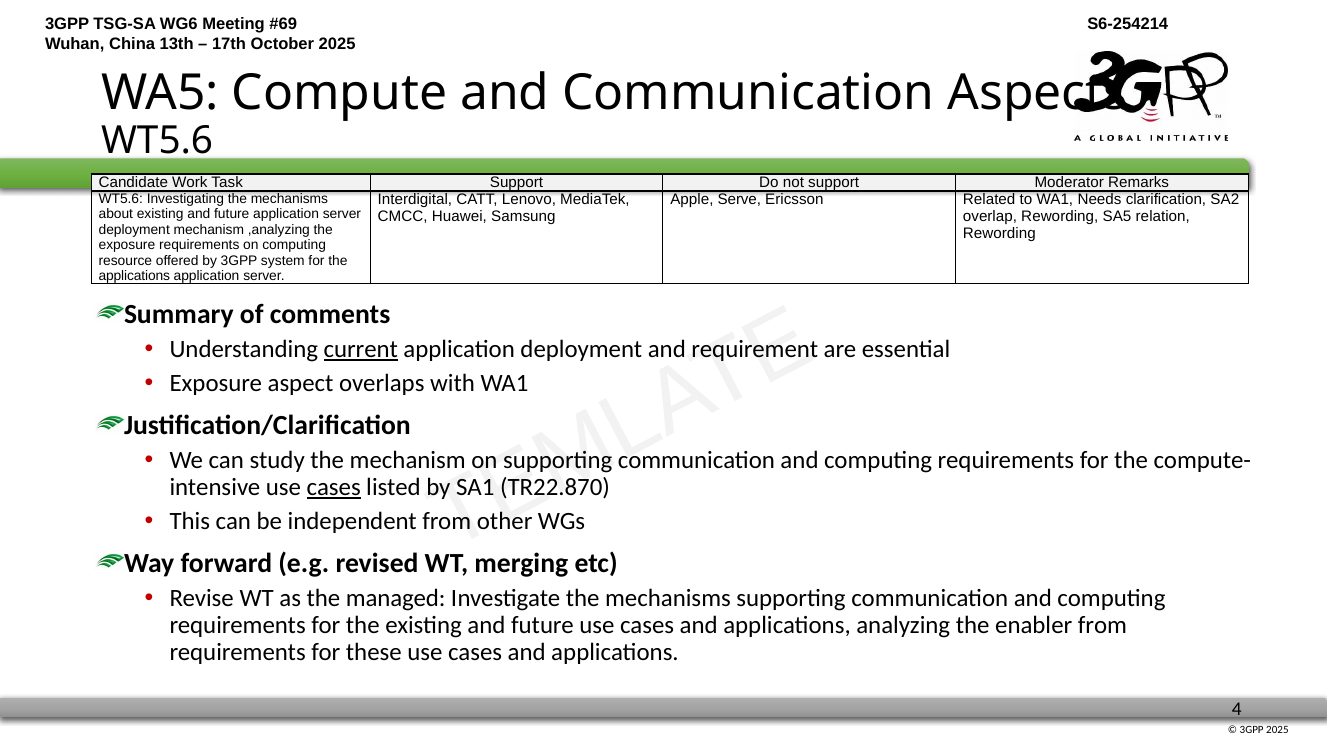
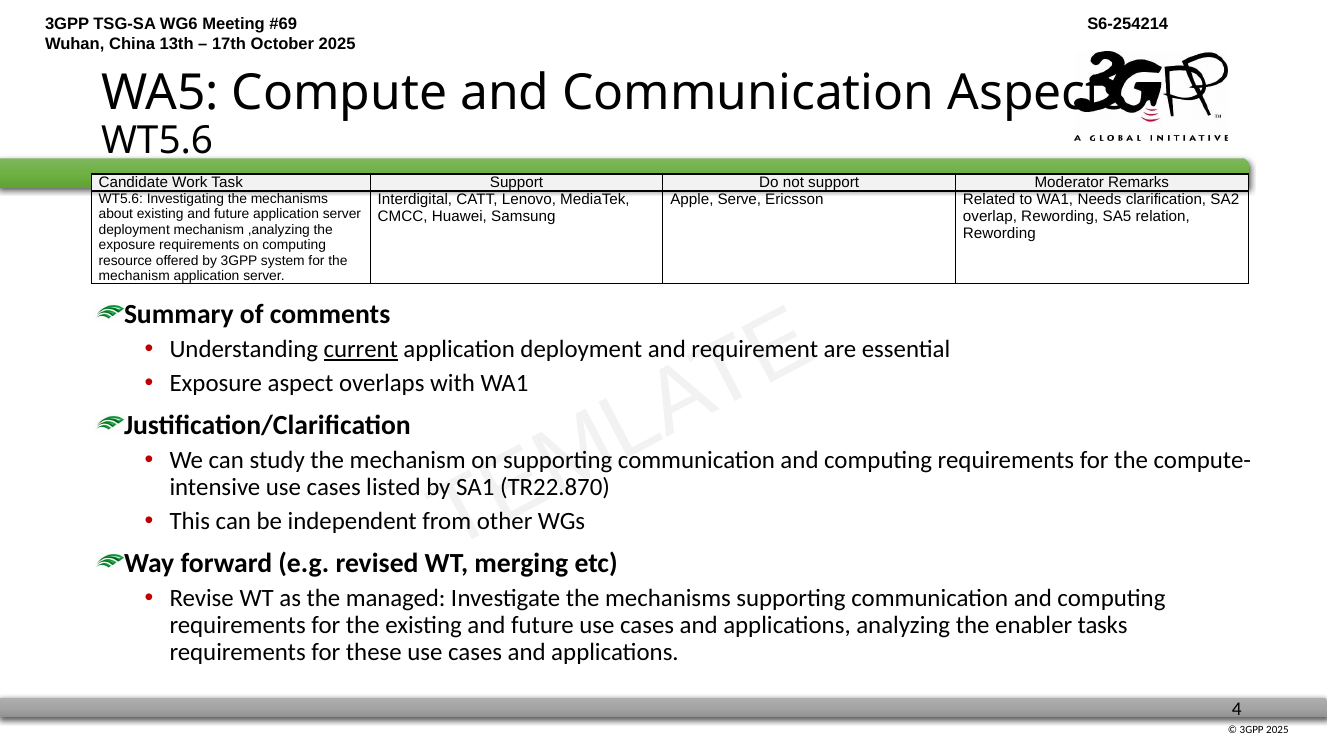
applications at (134, 276): applications -> mechanism
cases at (334, 488) underline: present -> none
enabler from: from -> tasks
